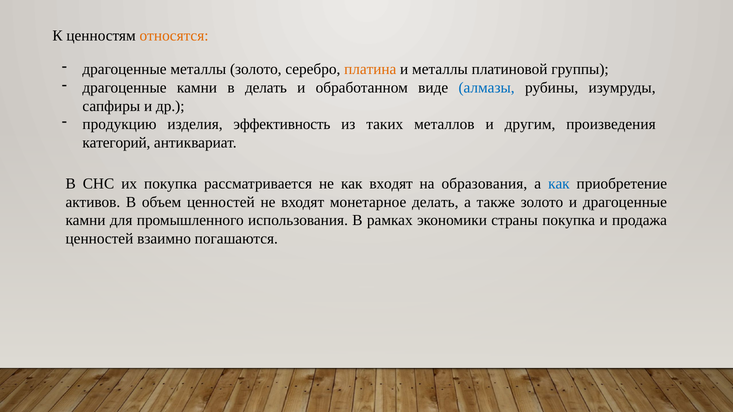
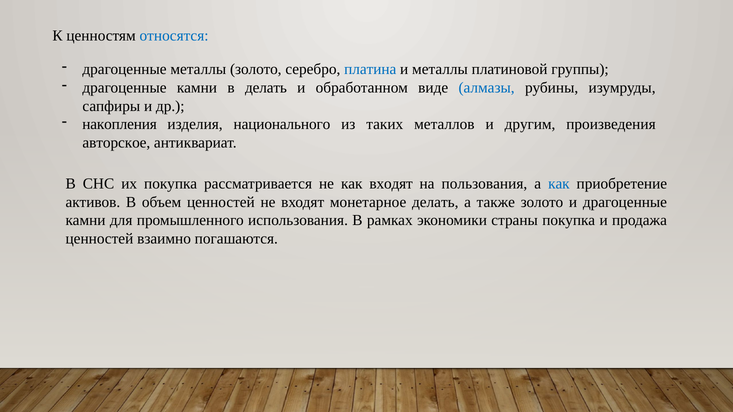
относятся colour: orange -> blue
платина colour: orange -> blue
продукцию: продукцию -> накопления
эффективность: эффективность -> национального
категорий: категорий -> авторское
образования: образования -> пользования
